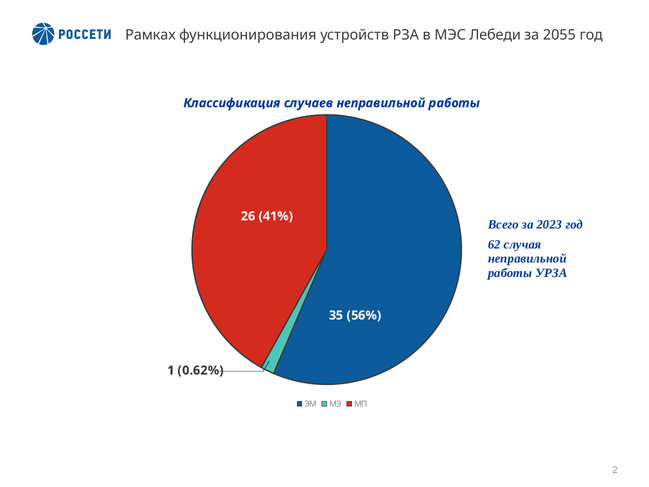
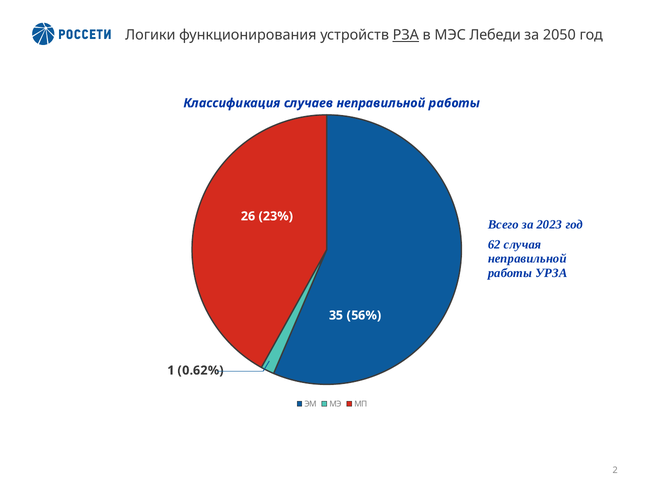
Рамках: Рамках -> Логики
РЗА underline: none -> present
2055: 2055 -> 2050
41%: 41% -> 23%
